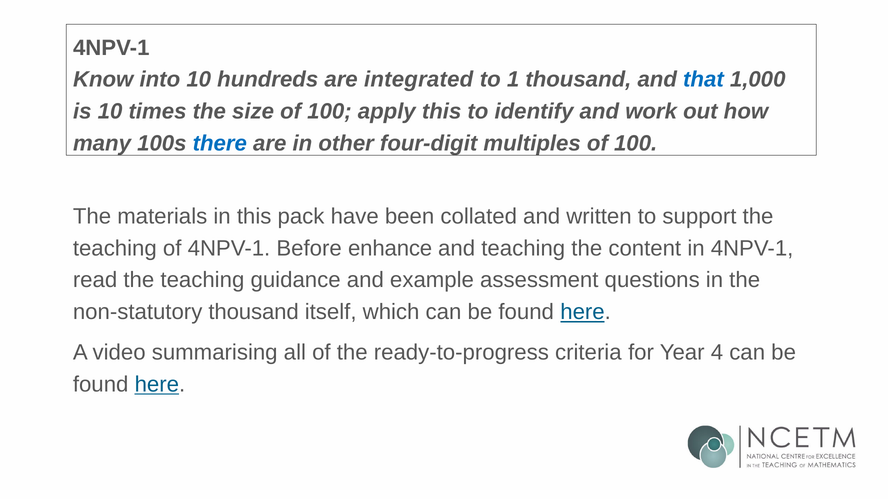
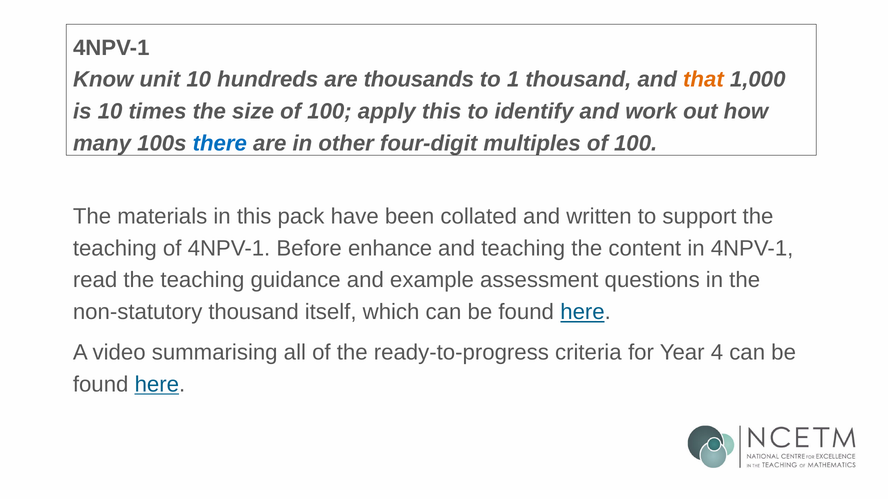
into: into -> unit
integrated: integrated -> thousands
that colour: blue -> orange
